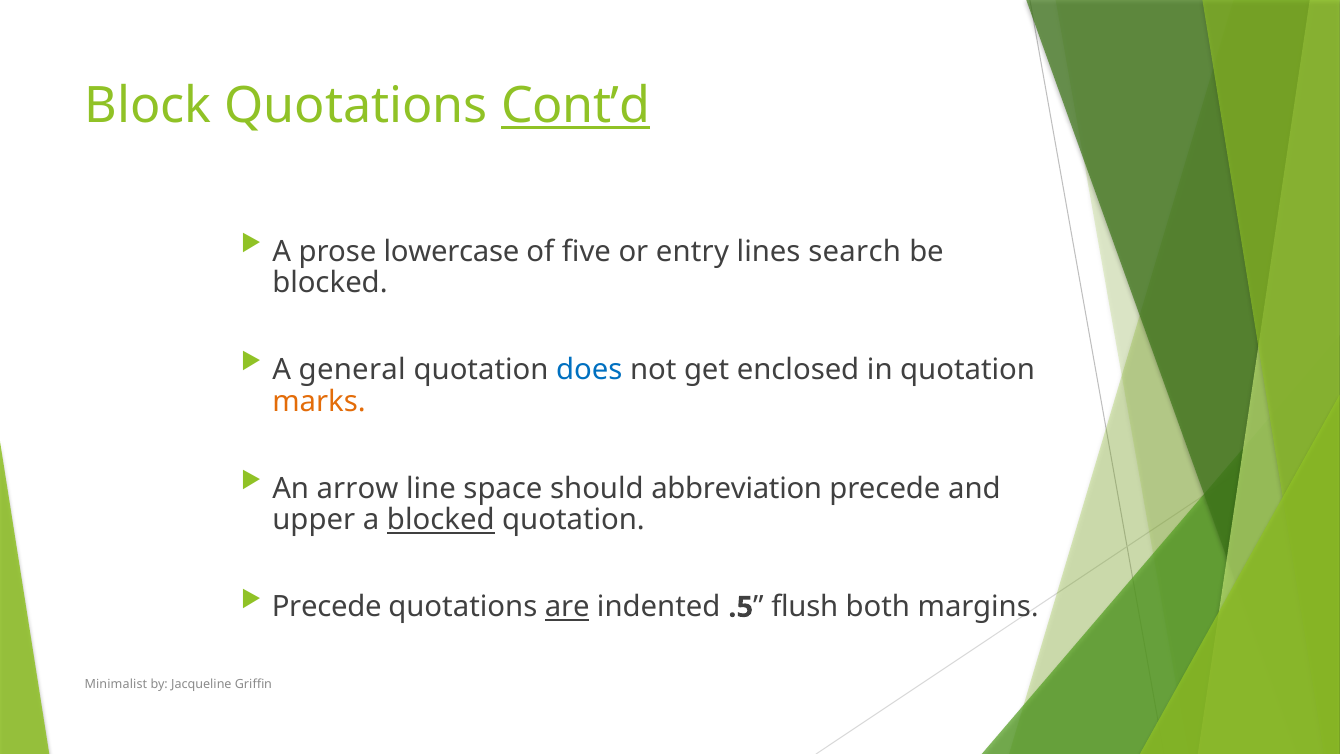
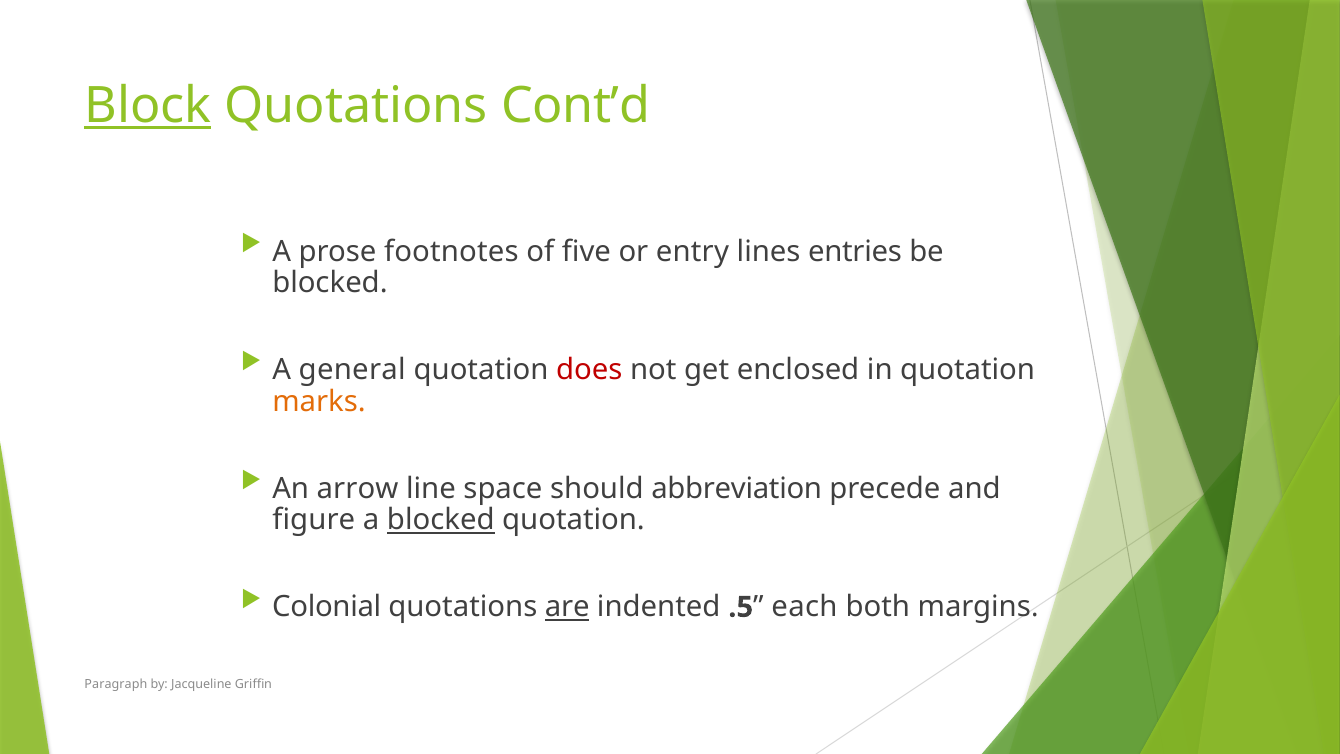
Block underline: none -> present
Cont’d underline: present -> none
lowercase: lowercase -> footnotes
search: search -> entries
does colour: blue -> red
upper: upper -> figure
Precede at (327, 607): Precede -> Colonial
flush: flush -> each
Minimalist: Minimalist -> Paragraph
